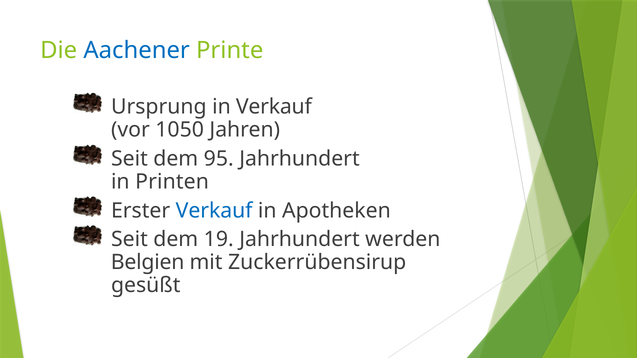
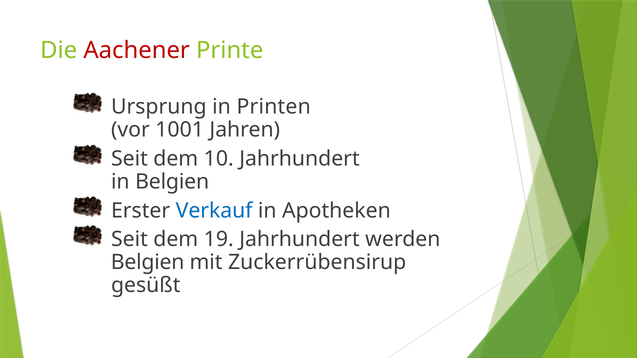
Aachener colour: blue -> red
in Verkauf: Verkauf -> Printen
1050: 1050 -> 1001
95: 95 -> 10
in Printen: Printen -> Belgien
